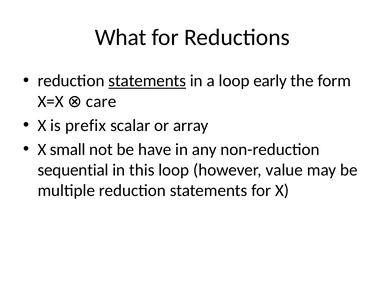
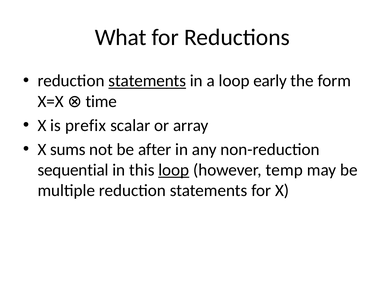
care: care -> time
small: small -> sums
have: have -> after
loop at (174, 170) underline: none -> present
value: value -> temp
